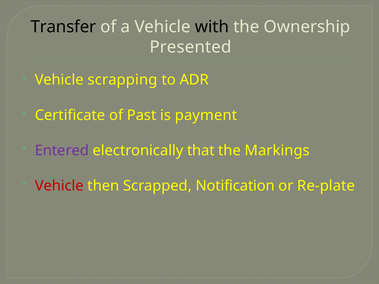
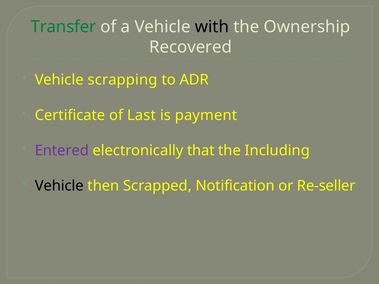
Transfer colour: black -> green
Presented: Presented -> Recovered
Past: Past -> Last
Markings: Markings -> Including
Vehicle at (59, 186) colour: red -> black
Re-plate: Re-plate -> Re-seller
